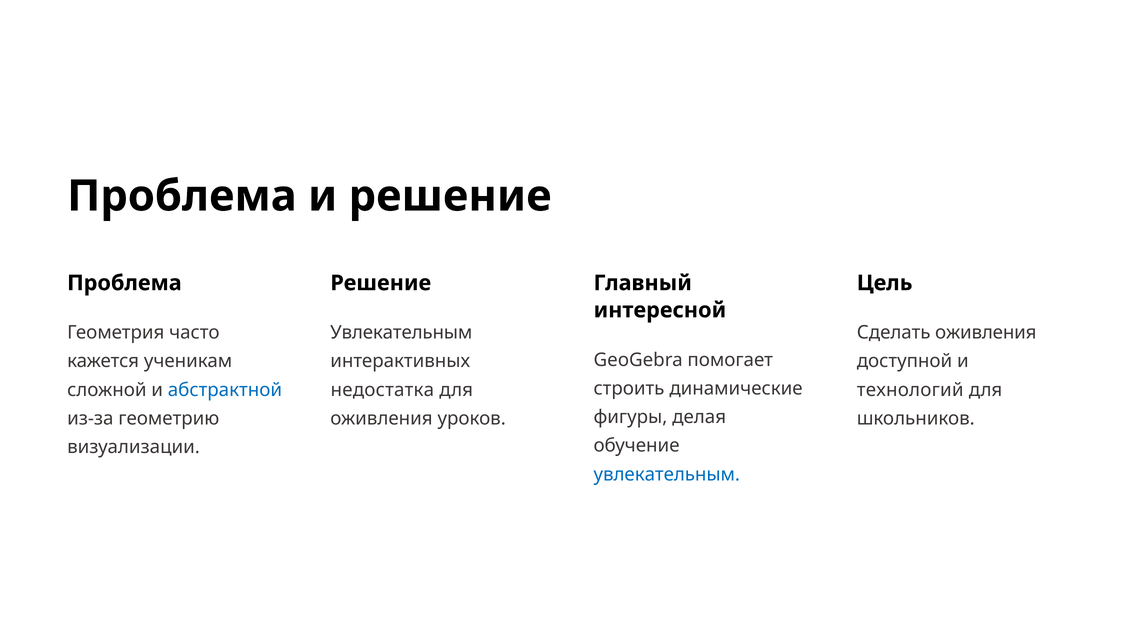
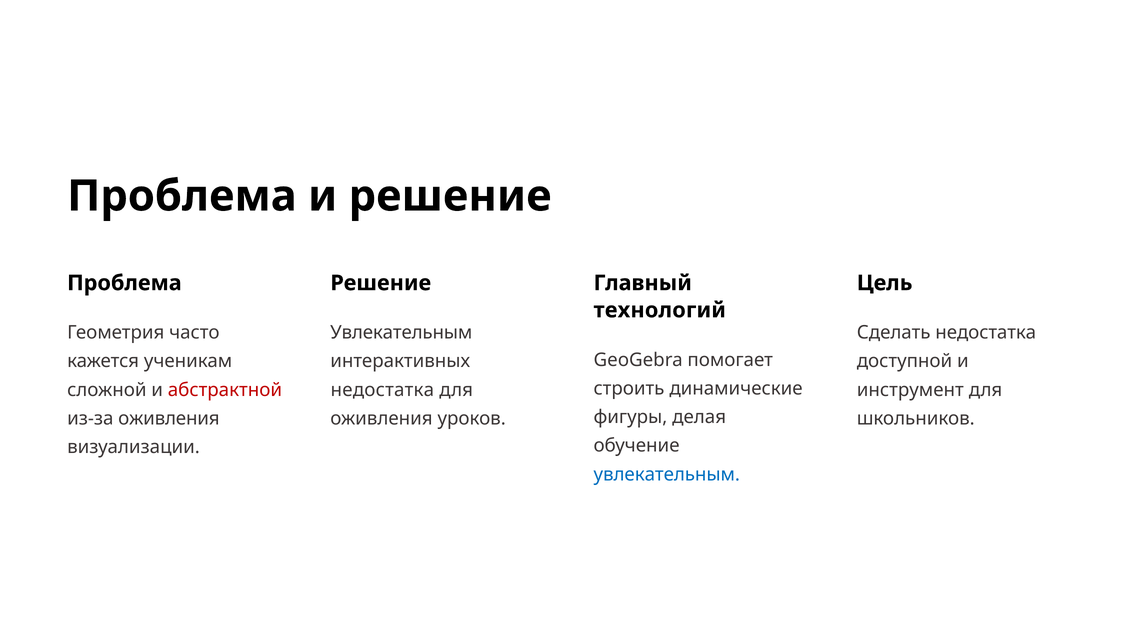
интересной: интересной -> технологий
Сделать оживления: оживления -> недостатка
абстрактной colour: blue -> red
технологий: технологий -> инструмент
из-за геометрию: геометрию -> оживления
